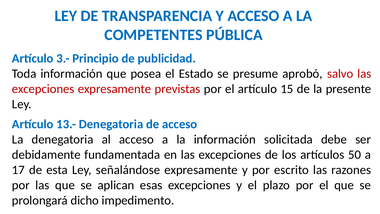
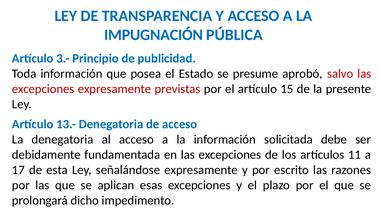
COMPETENTES: COMPETENTES -> IMPUGNACIÓN
50: 50 -> 11
